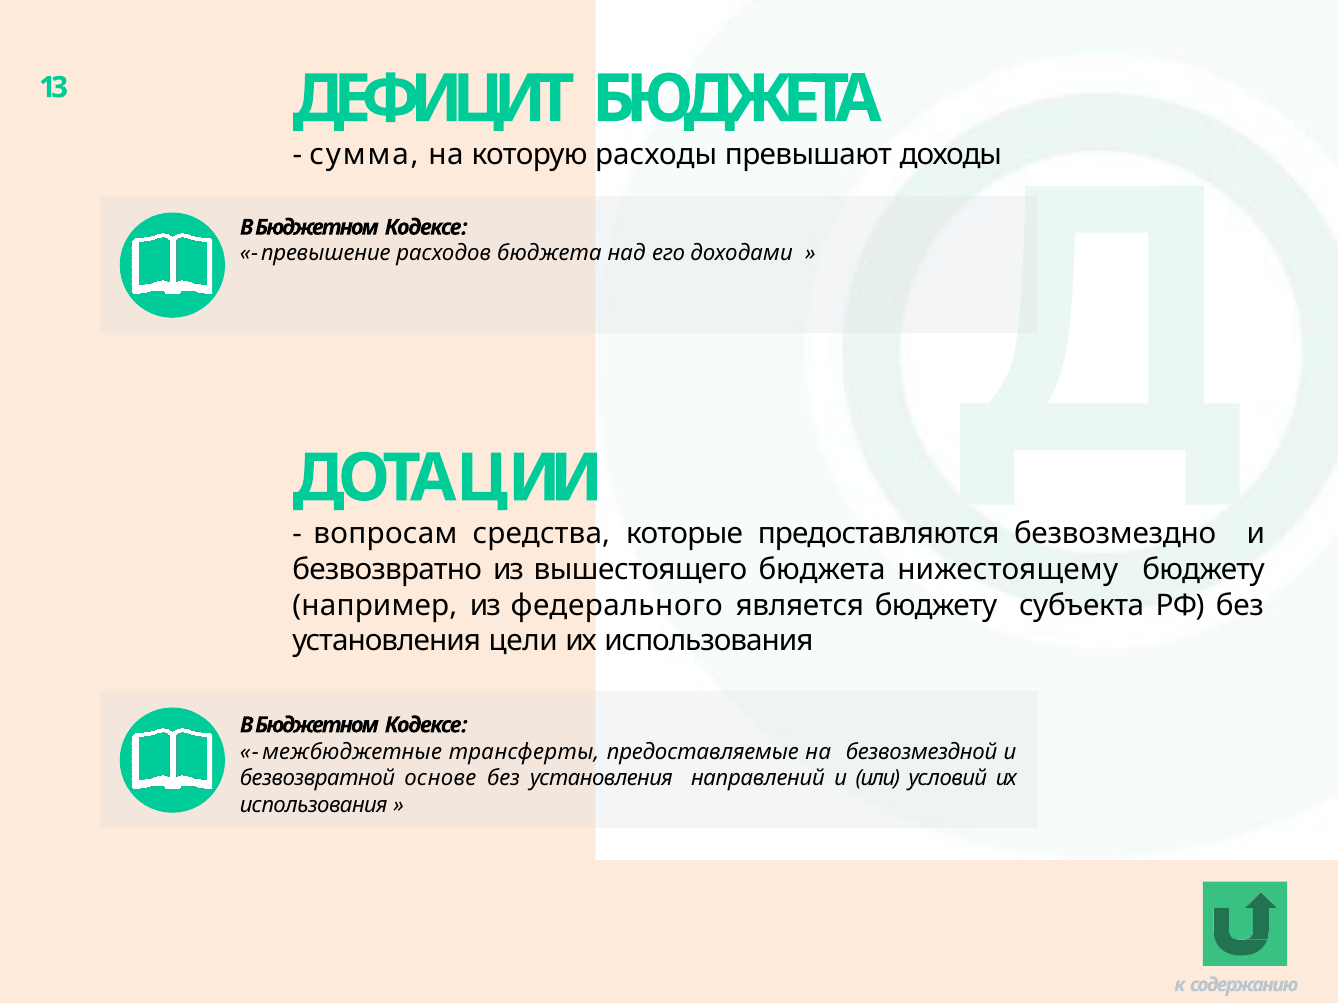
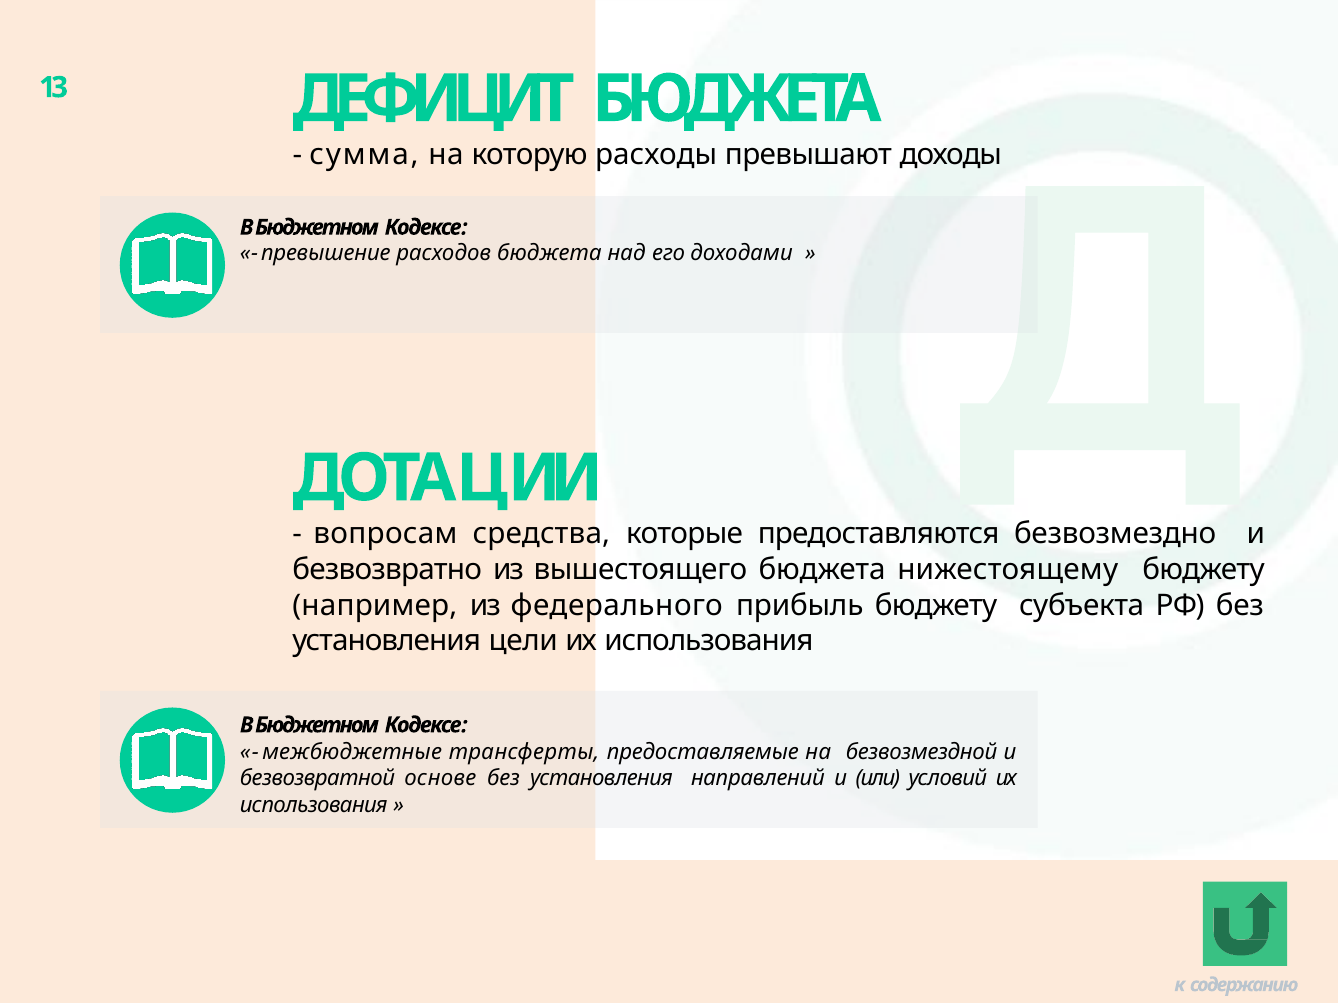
является: является -> прибыль
